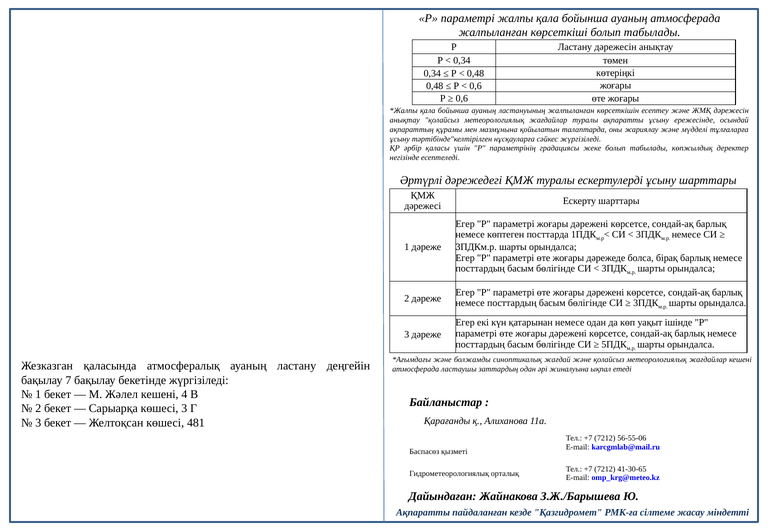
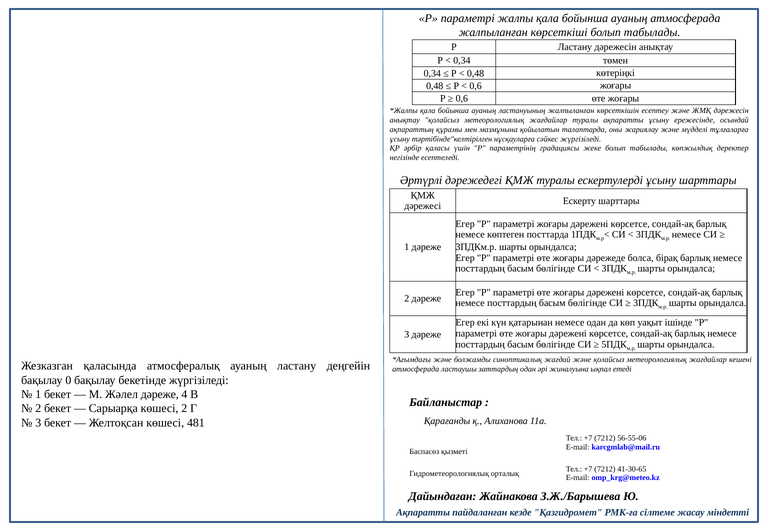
7: 7 -> 0
Жәлел кешені: кешені -> дәреже
көшесі 3: 3 -> 2
